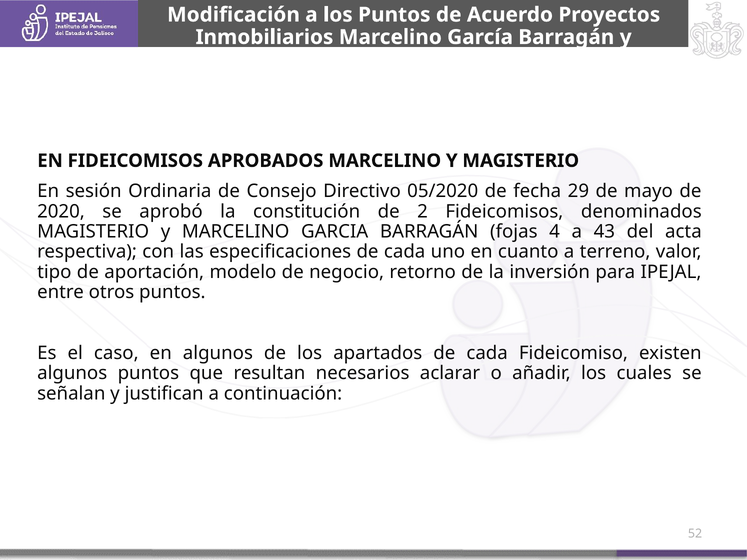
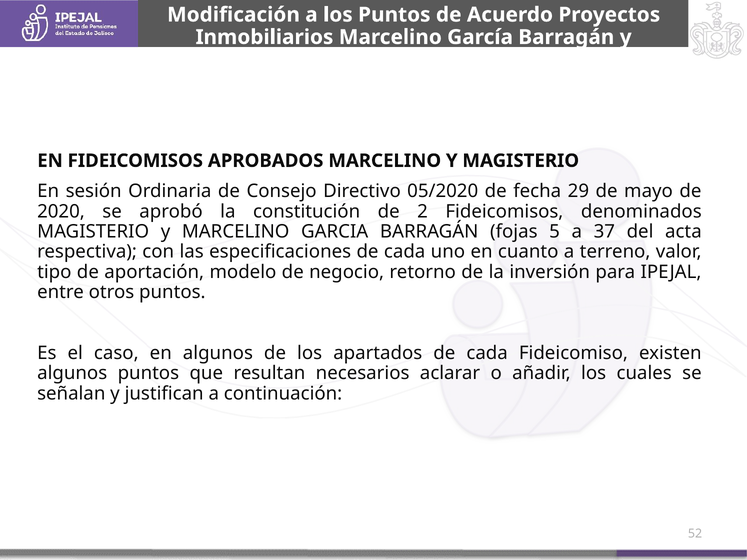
4: 4 -> 5
43: 43 -> 37
